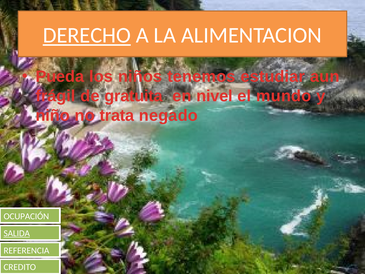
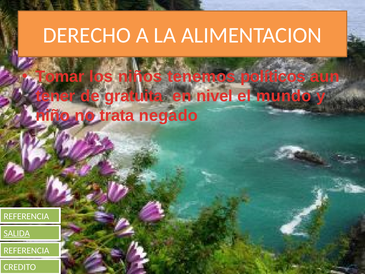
DERECHO underline: present -> none
Pueda: Pueda -> Tomar
estudiar: estudiar -> políticos
frágil: frágil -> tener
OCUPACIÓN at (26, 216): OCUPACIÓN -> REFERENCIA
